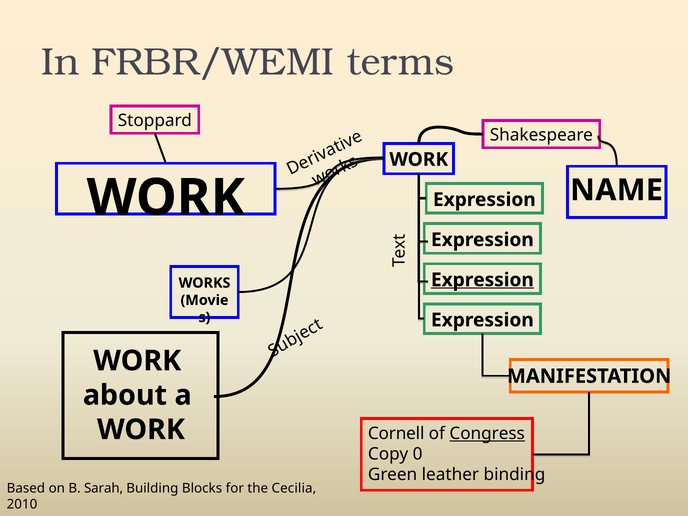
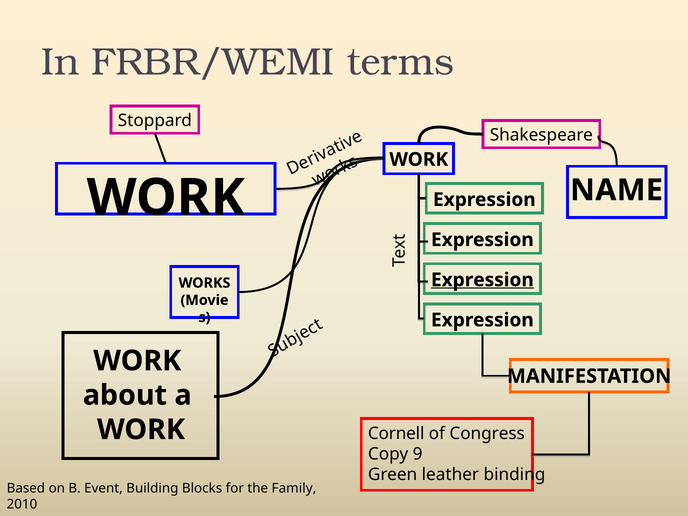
Congress underline: present -> none
0: 0 -> 9
Sarah: Sarah -> Event
Cecilia: Cecilia -> Family
